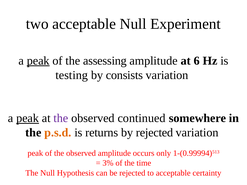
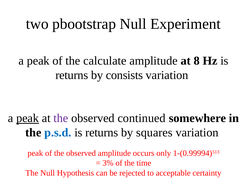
two acceptable: acceptable -> pbootstrap
peak at (38, 61) underline: present -> none
assessing: assessing -> calculate
6: 6 -> 8
testing at (72, 75): testing -> returns
p.s.d colour: orange -> blue
by rejected: rejected -> squares
